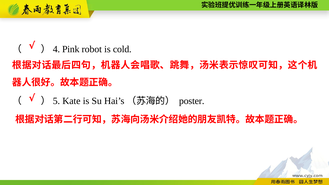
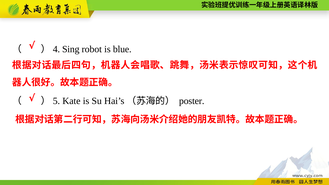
Pink: Pink -> Sing
cold: cold -> blue
